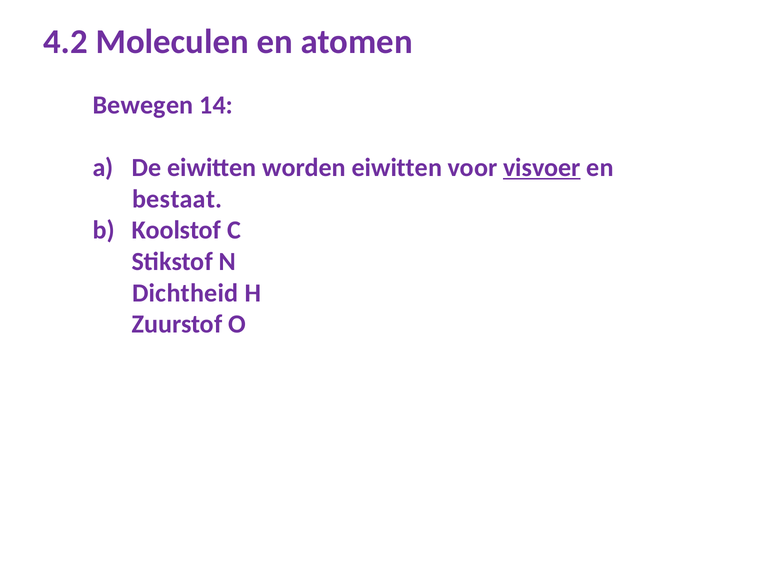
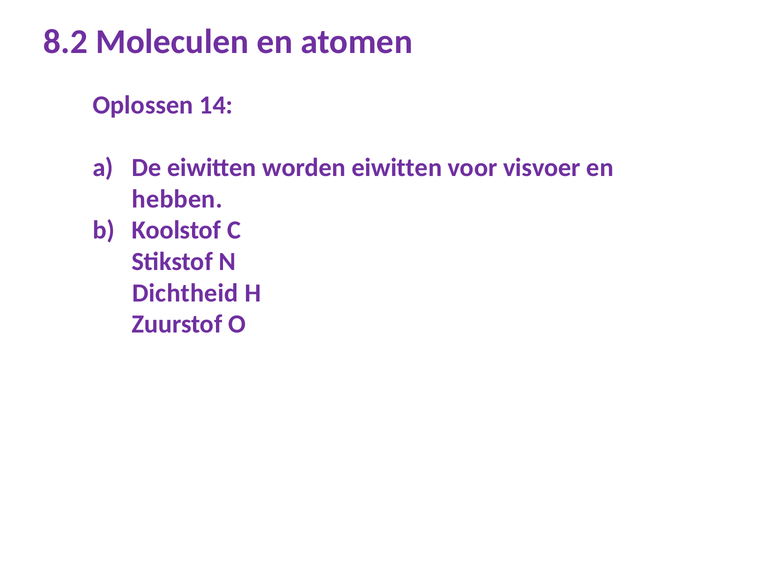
4.2: 4.2 -> 8.2
Bewegen: Bewegen -> Oplossen
visvoer underline: present -> none
bestaat: bestaat -> hebben
